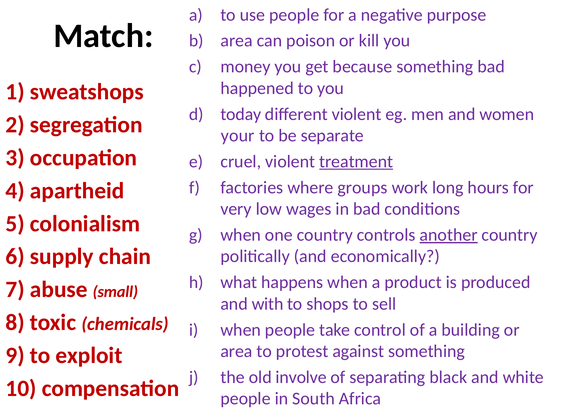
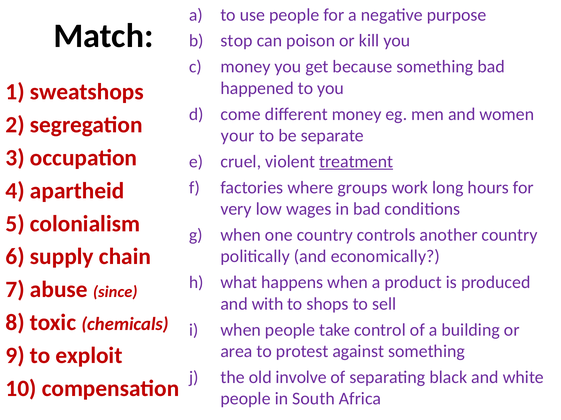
area at (237, 41): area -> stop
today: today -> come
different violent: violent -> money
another underline: present -> none
small: small -> since
